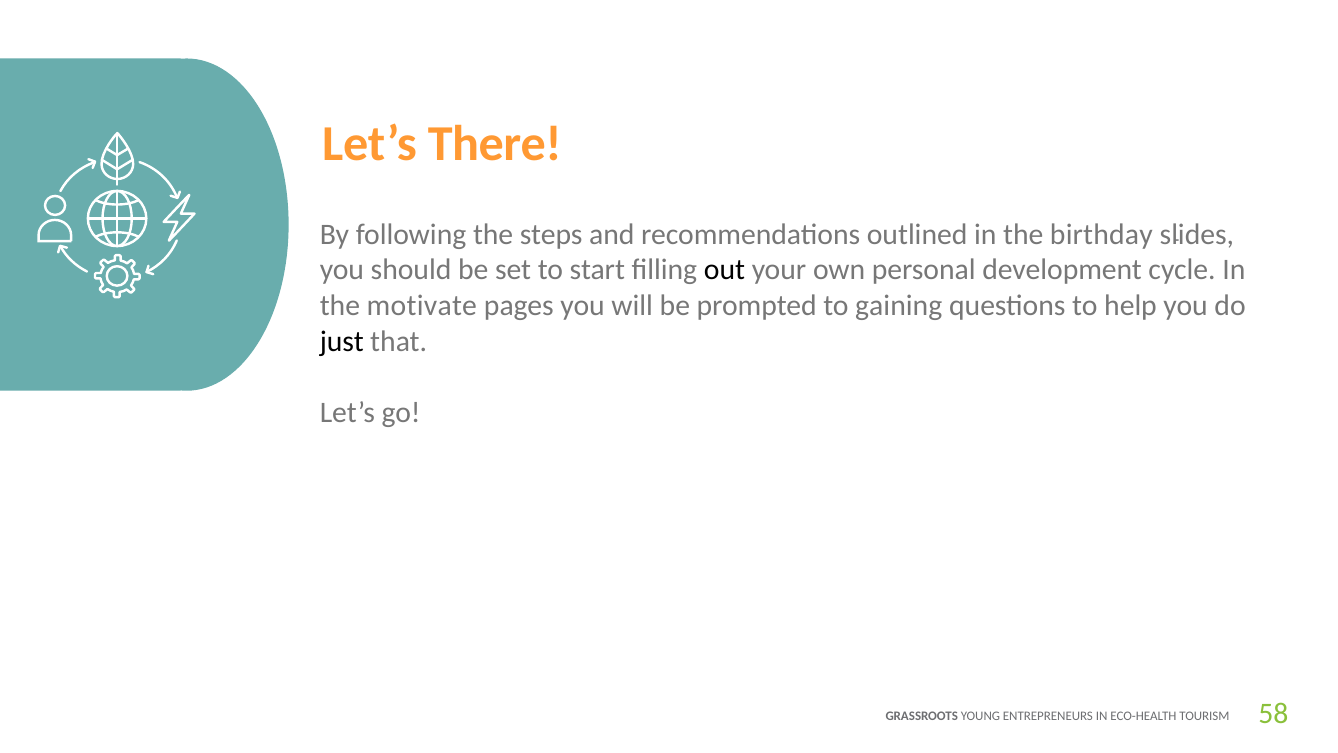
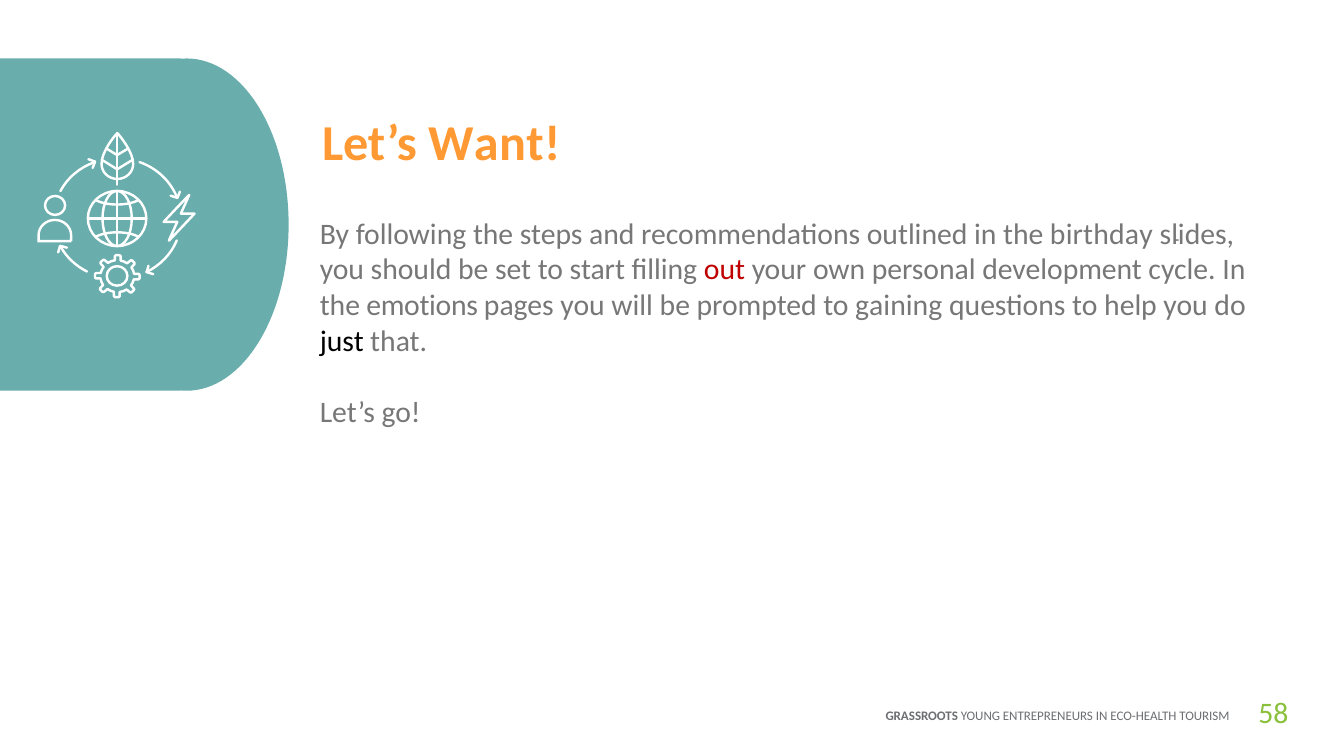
There: There -> Want
out colour: black -> red
motivate: motivate -> emotions
